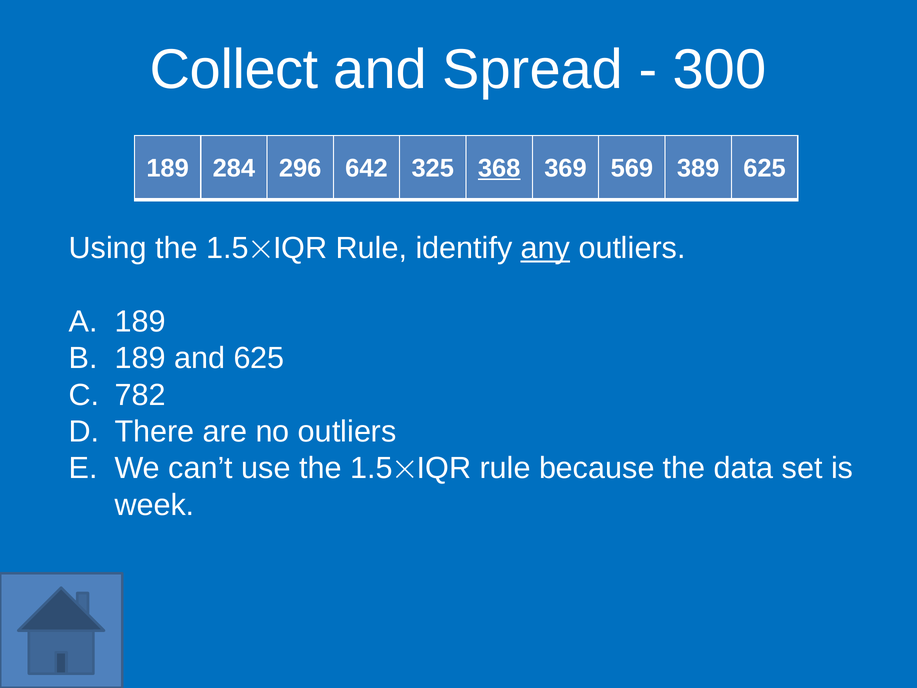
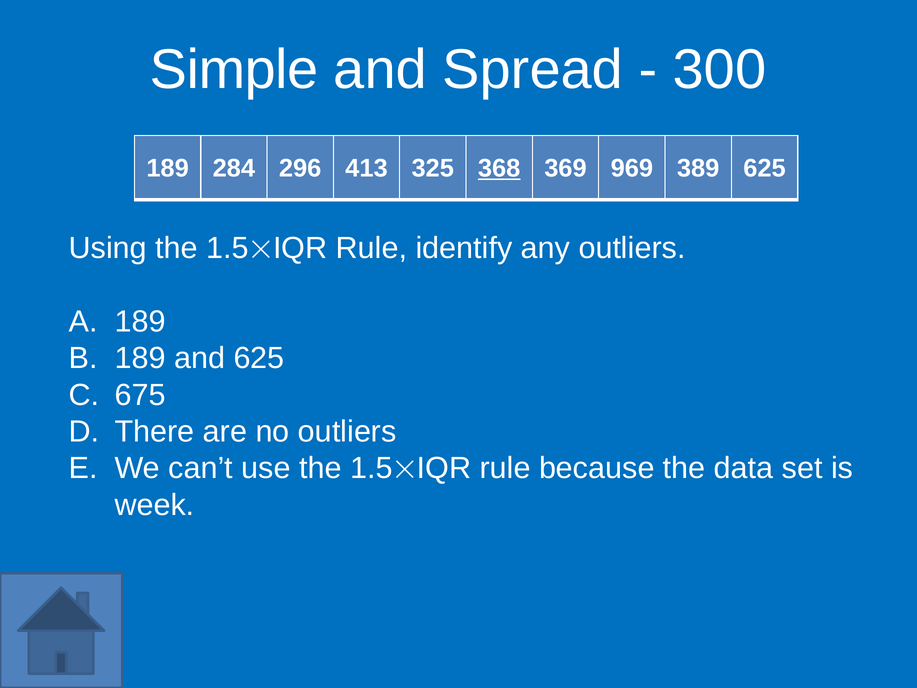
Collect: Collect -> Simple
642: 642 -> 413
569: 569 -> 969
any underline: present -> none
782: 782 -> 675
